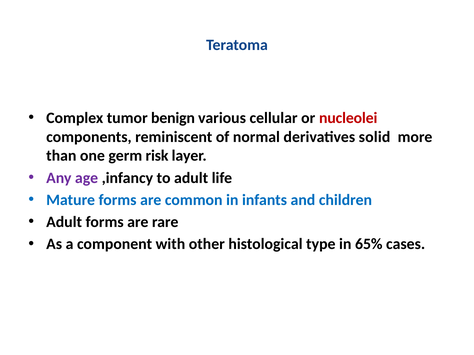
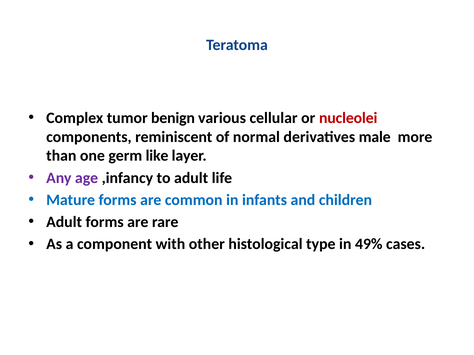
solid: solid -> male
risk: risk -> like
65%: 65% -> 49%
